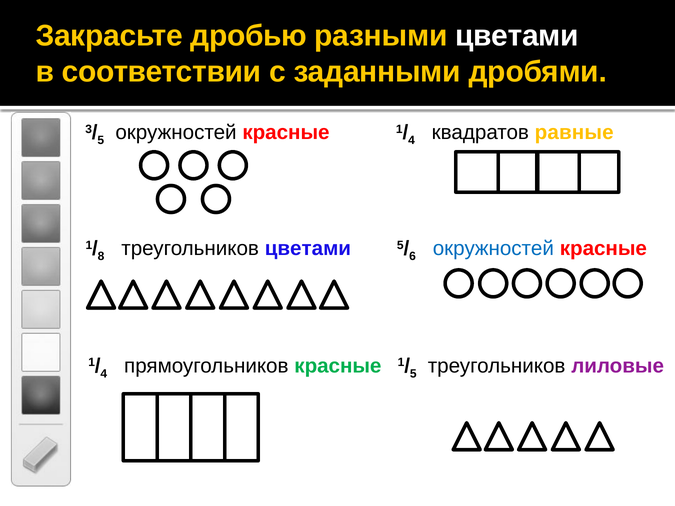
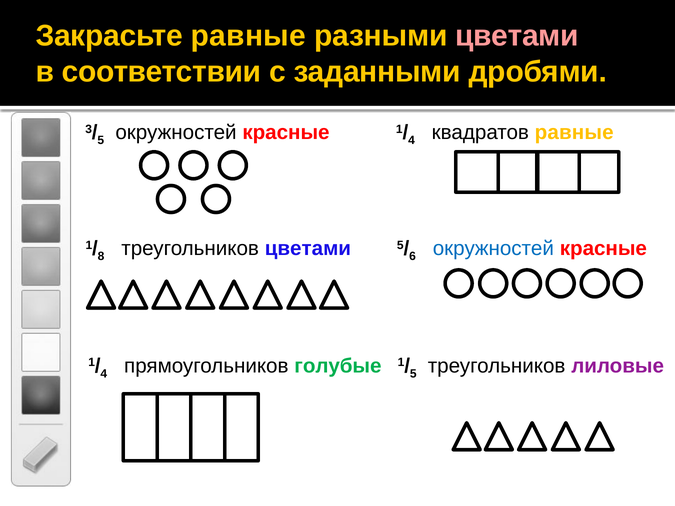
Закрасьте дробью: дробью -> равные
цветами at (517, 36) colour: white -> pink
прямоугольников красные: красные -> голубые
